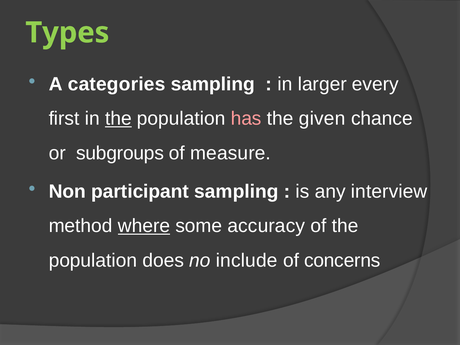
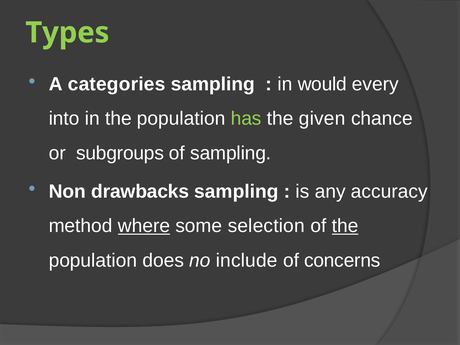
larger: larger -> would
first: first -> into
the at (118, 119) underline: present -> none
has colour: pink -> light green
of measure: measure -> sampling
participant: participant -> drawbacks
interview: interview -> accuracy
accuracy: accuracy -> selection
the at (345, 226) underline: none -> present
